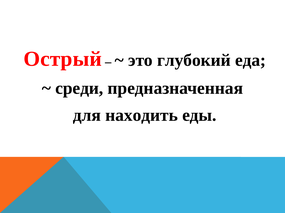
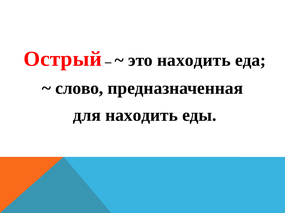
это глубокий: глубокий -> находить
среди: среди -> слово
